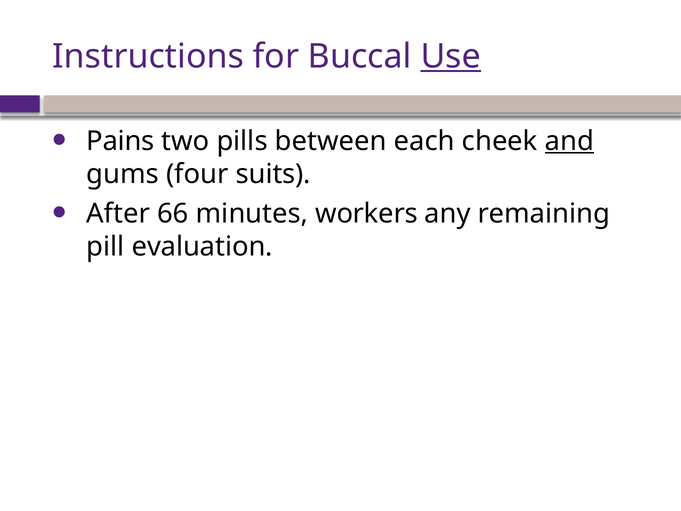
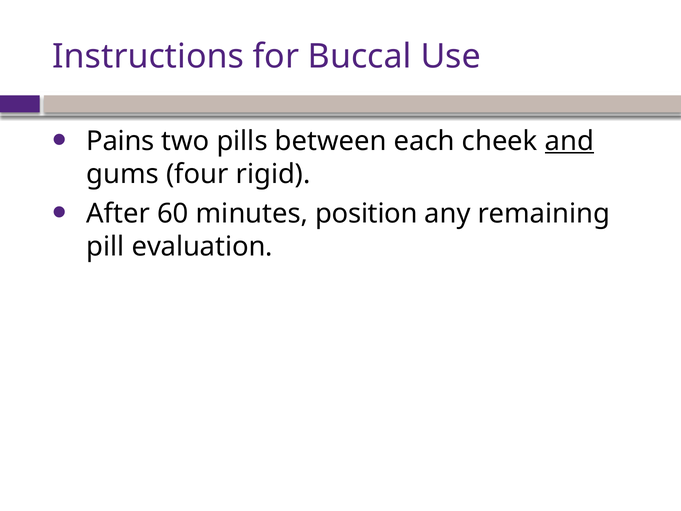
Use underline: present -> none
suits: suits -> rigid
66: 66 -> 60
workers: workers -> position
